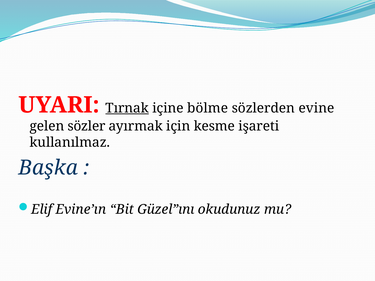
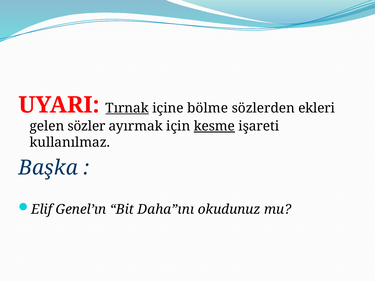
evine: evine -> ekleri
kesme underline: none -> present
Evine’ın: Evine’ın -> Genel’ın
Güzel”ını: Güzel”ını -> Daha”ını
